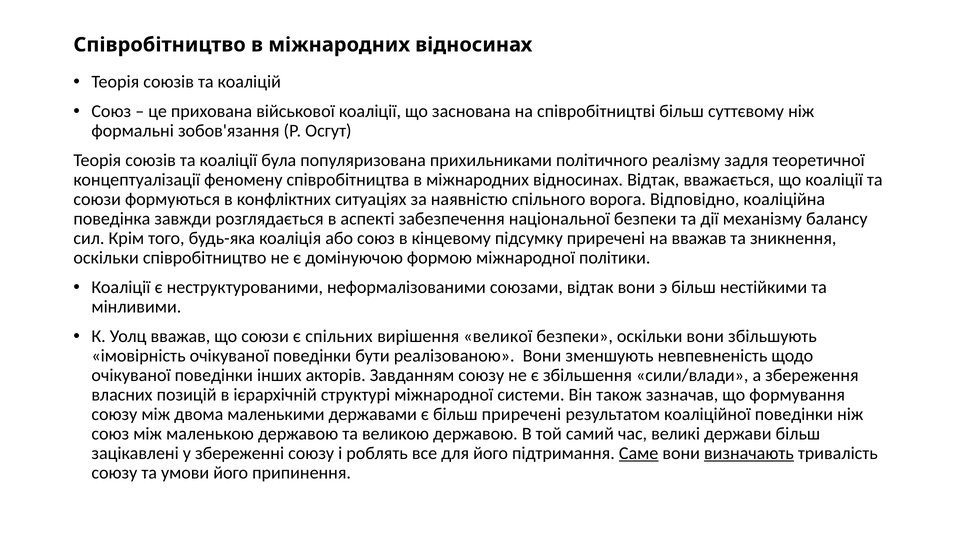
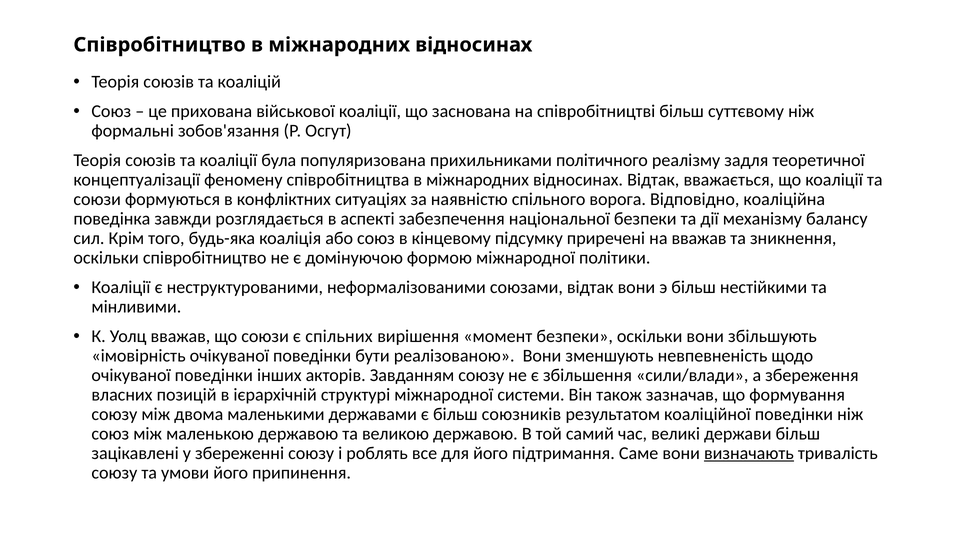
великої: великої -> момент
більш приречені: приречені -> союзників
Саме underline: present -> none
